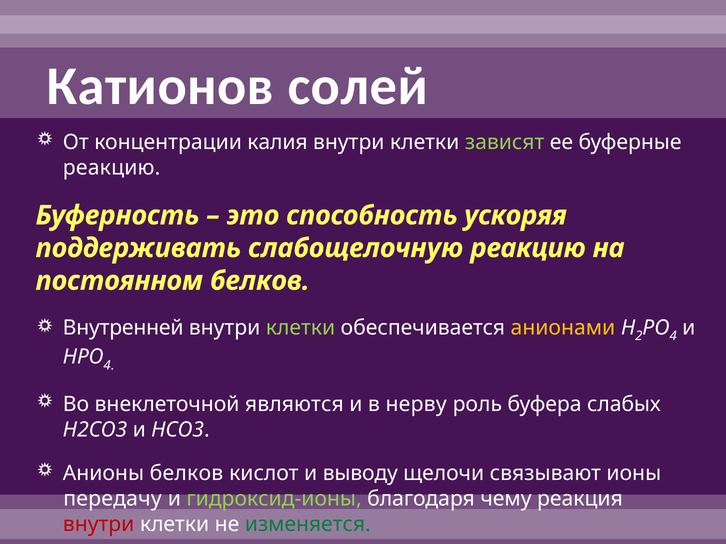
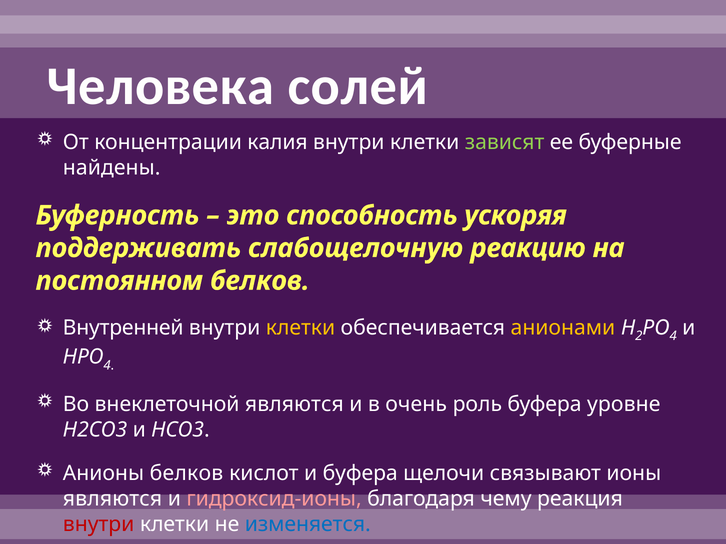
Катионов: Катионов -> Человека
реакцию at (112, 168): реакцию -> найдены
клетки at (300, 328) colour: light green -> yellow
нерву: нерву -> очень
слабых: слабых -> уровне
и выводу: выводу -> буфера
передачу at (112, 499): передачу -> являются
гидроксид-ионы colour: light green -> pink
изменяется colour: green -> blue
